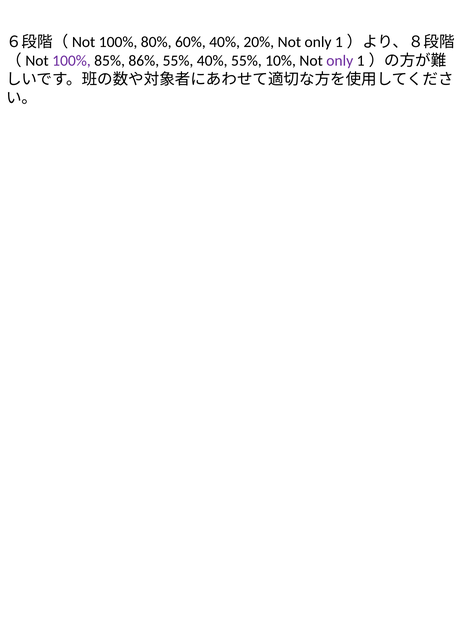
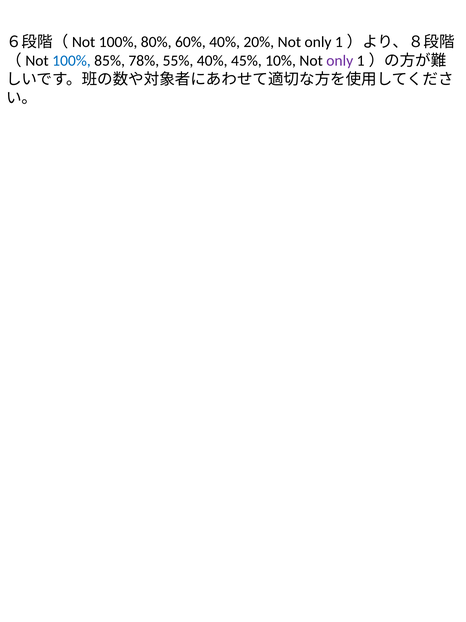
100% at (71, 61) colour: purple -> blue
86%: 86% -> 78%
40% 55%: 55% -> 45%
